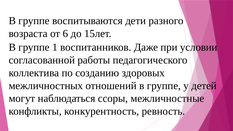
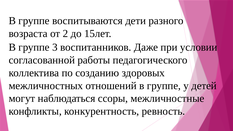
6: 6 -> 2
1: 1 -> 3
